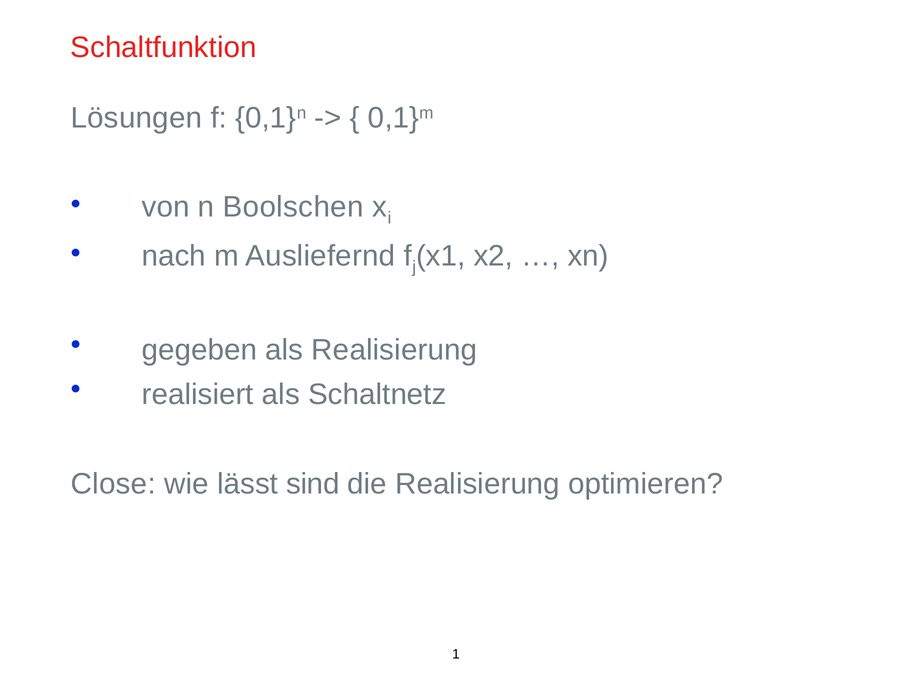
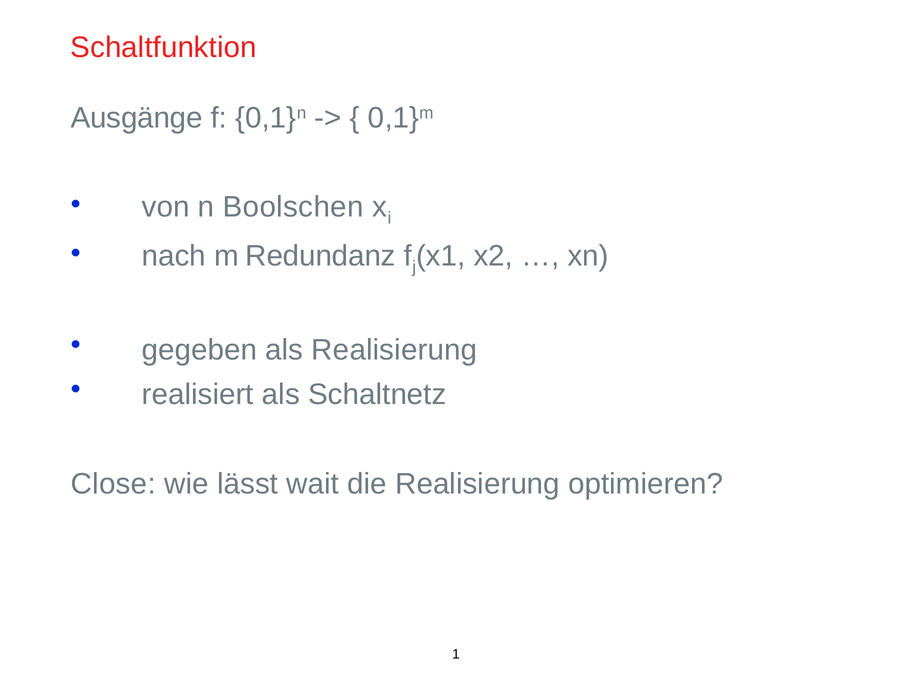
Lösungen: Lösungen -> Ausgänge
Ausliefernd: Ausliefernd -> Redundanz
sind: sind -> wait
